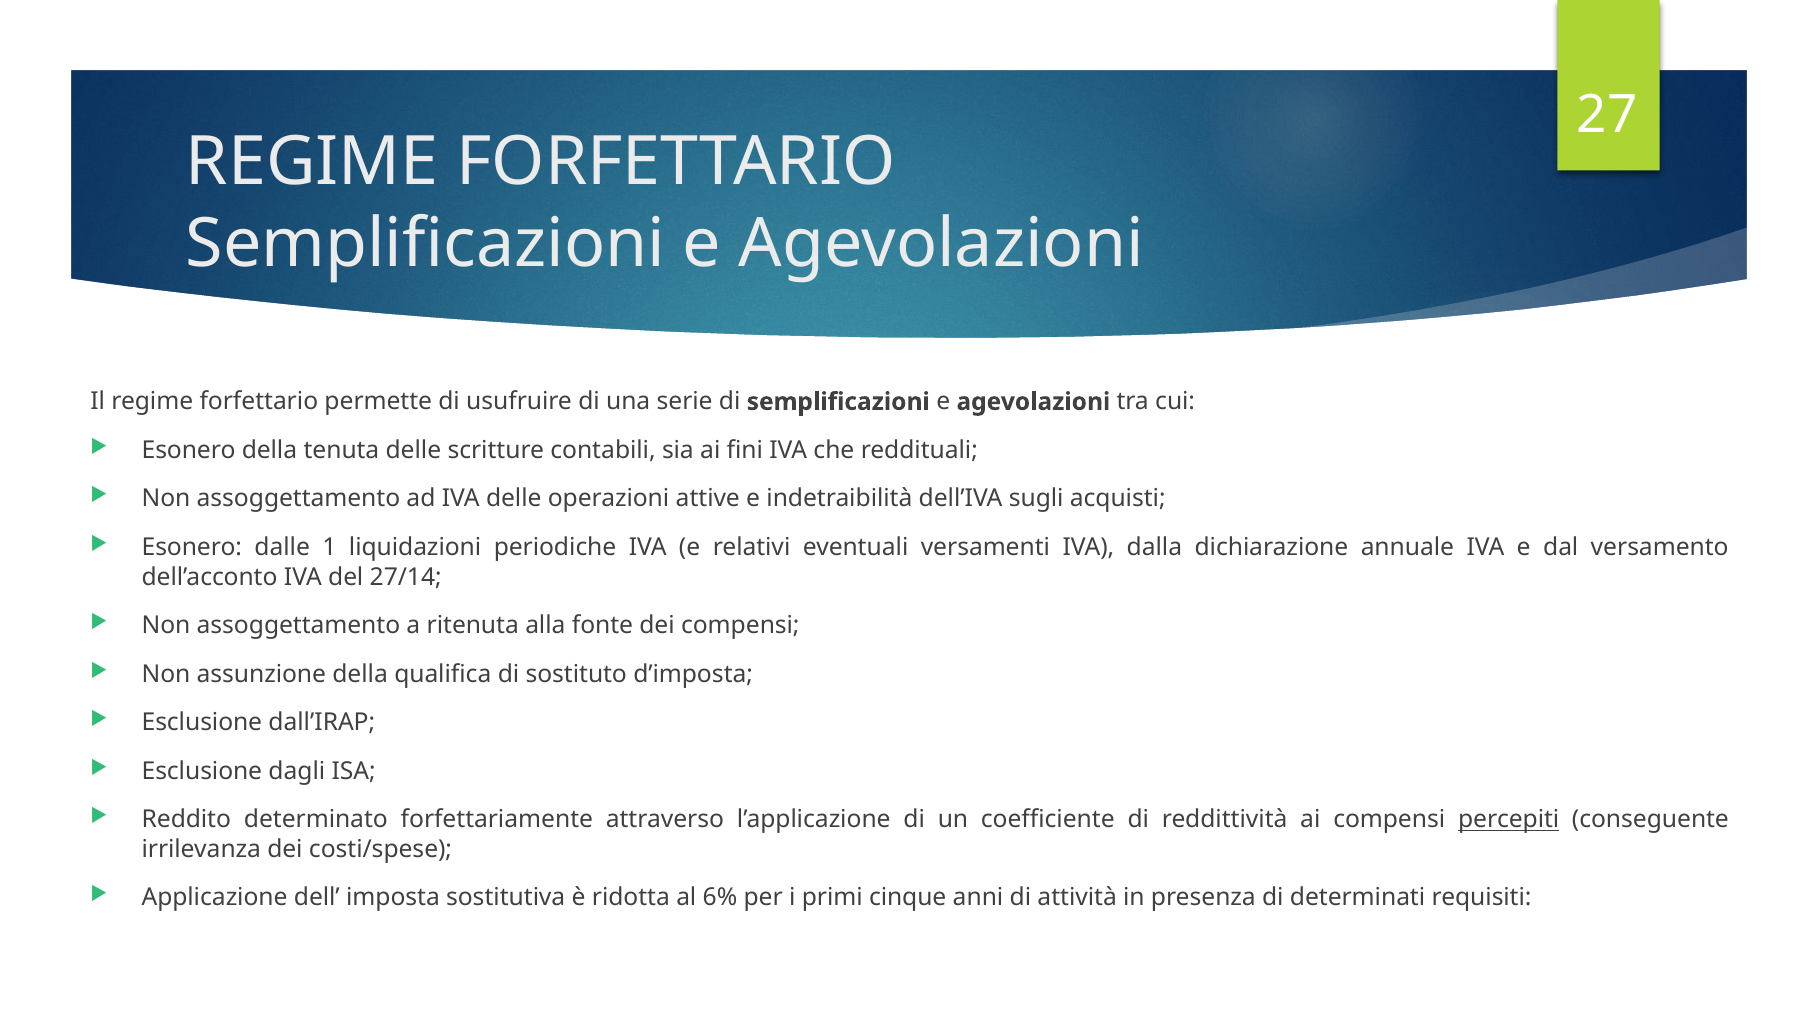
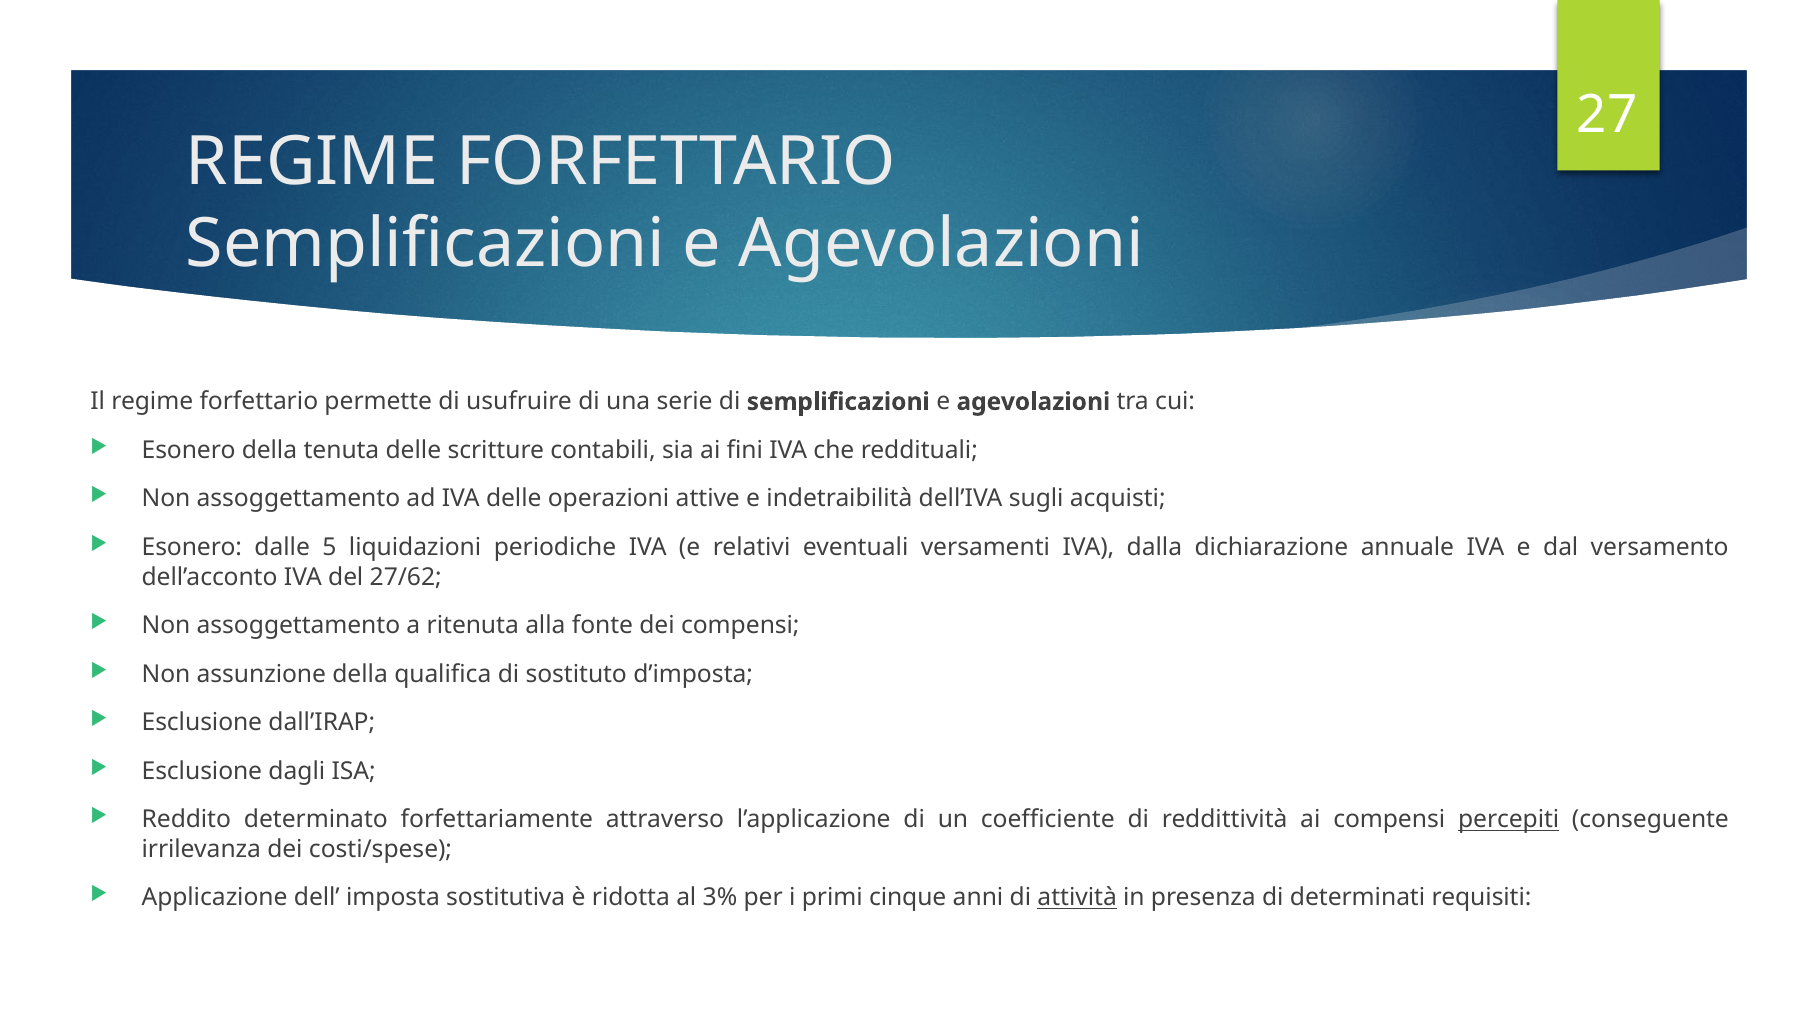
1: 1 -> 5
27/14: 27/14 -> 27/62
6%: 6% -> 3%
attività underline: none -> present
